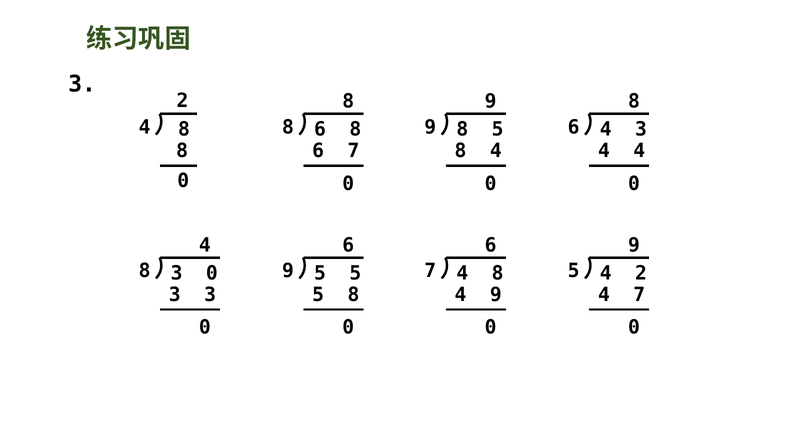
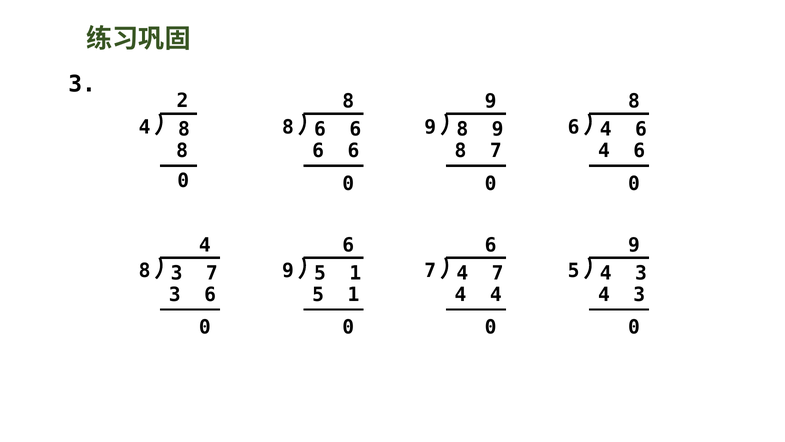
8 at (355, 129): 8 -> 6
8 5: 5 -> 9
3 at (641, 129): 3 -> 6
7 at (353, 151): 7 -> 6
4 at (496, 151): 4 -> 7
4 at (639, 151): 4 -> 6
0 at (212, 273): 0 -> 7
5 at (355, 273): 5 -> 1
4 8: 8 -> 7
2 at (641, 273): 2 -> 3
3 3: 3 -> 6
8 at (353, 294): 8 -> 1
4 9: 9 -> 4
7 at (639, 294): 7 -> 3
